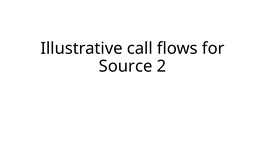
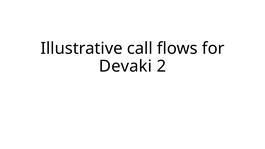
Source: Source -> Devaki
